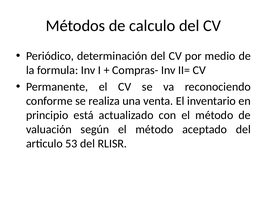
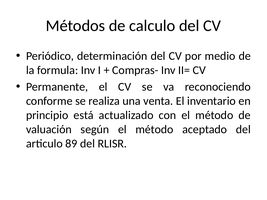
53: 53 -> 89
